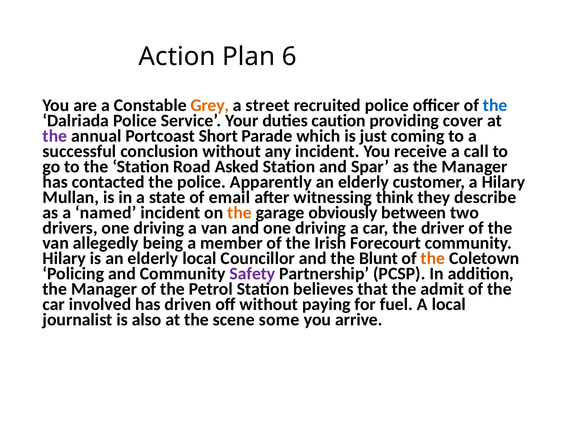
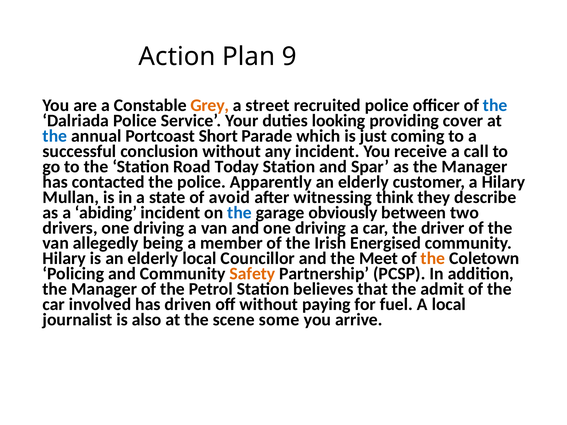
6: 6 -> 9
caution: caution -> looking
the at (55, 136) colour: purple -> blue
Asked: Asked -> Today
email: email -> avoid
named: named -> abiding
the at (240, 213) colour: orange -> blue
Forecourt: Forecourt -> Energised
Blunt: Blunt -> Meet
Safety colour: purple -> orange
